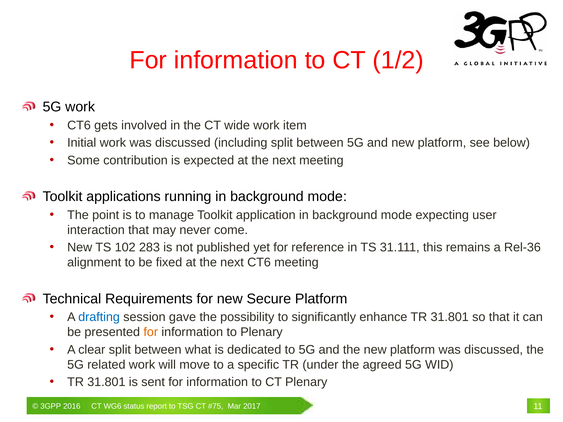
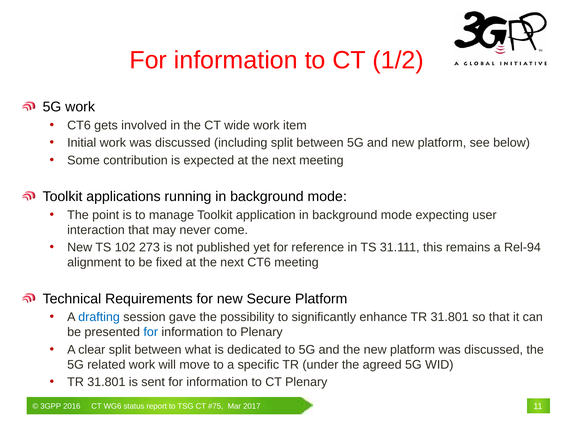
283: 283 -> 273
Rel-36: Rel-36 -> Rel-94
for at (151, 332) colour: orange -> blue
